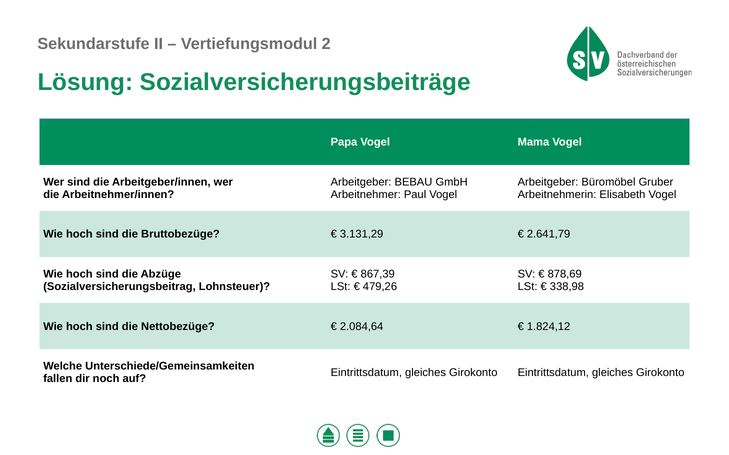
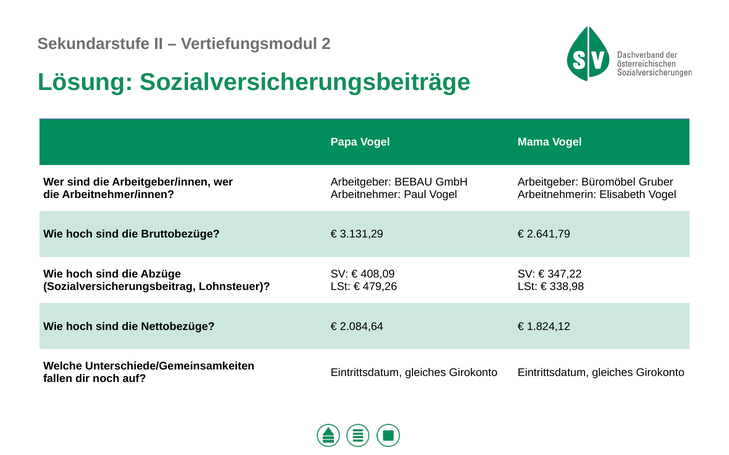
867,39: 867,39 -> 408,09
878,69: 878,69 -> 347,22
